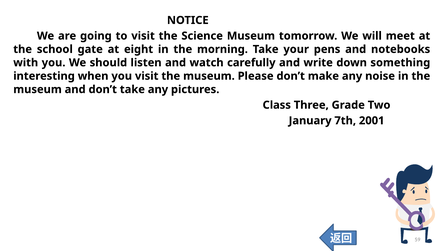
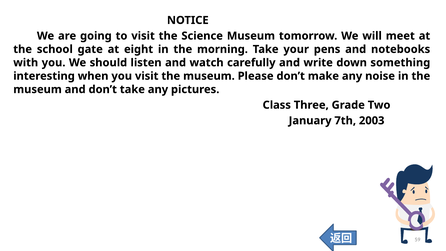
2001: 2001 -> 2003
